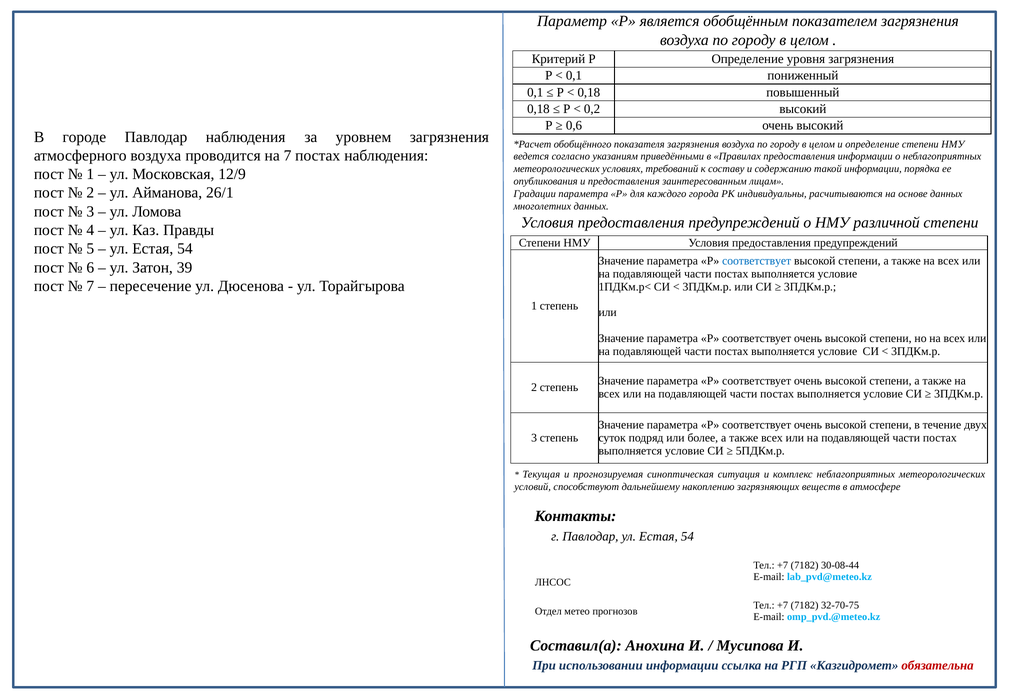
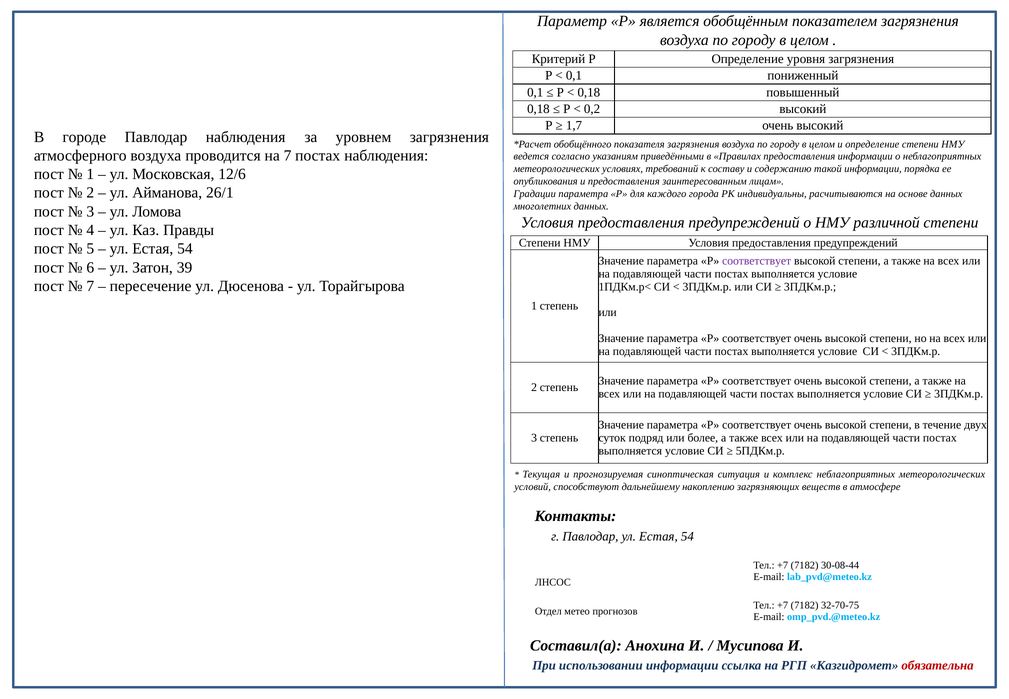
0,6: 0,6 -> 1,7
12/9: 12/9 -> 12/6
соответствует at (757, 261) colour: blue -> purple
